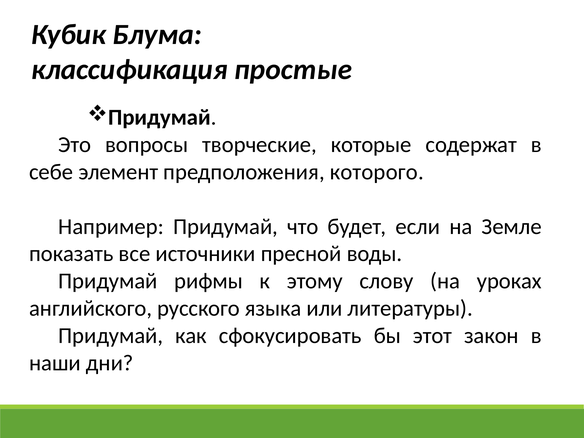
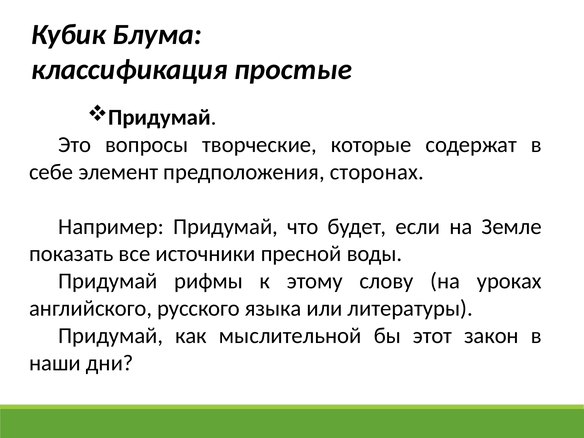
которого: которого -> сторонах
сфокусировать: сфокусировать -> мыслительной
